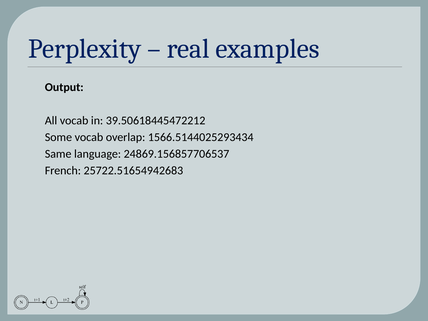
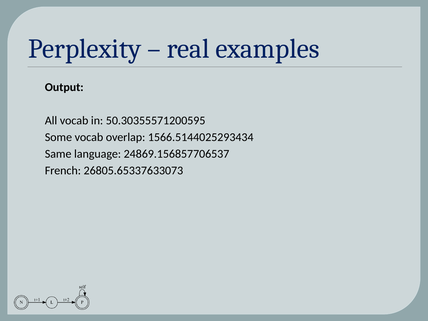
39.50618445472212: 39.50618445472212 -> 50.30355571200595
25722.51654942683: 25722.51654942683 -> 26805.65337633073
